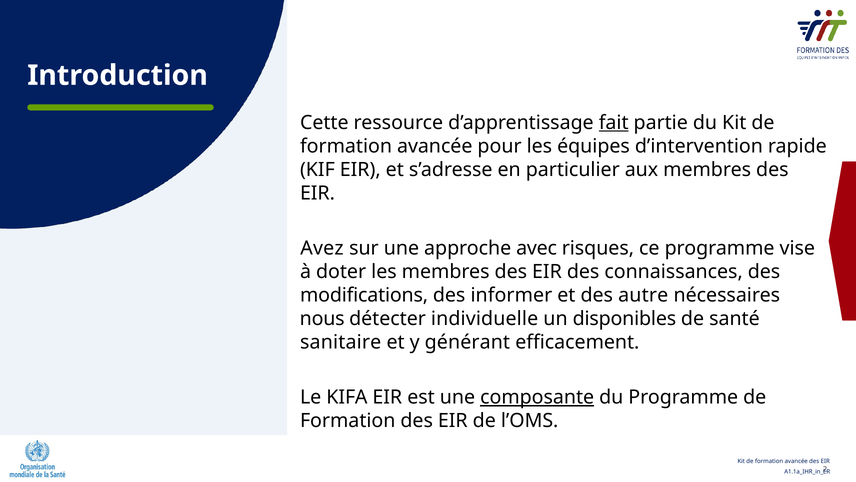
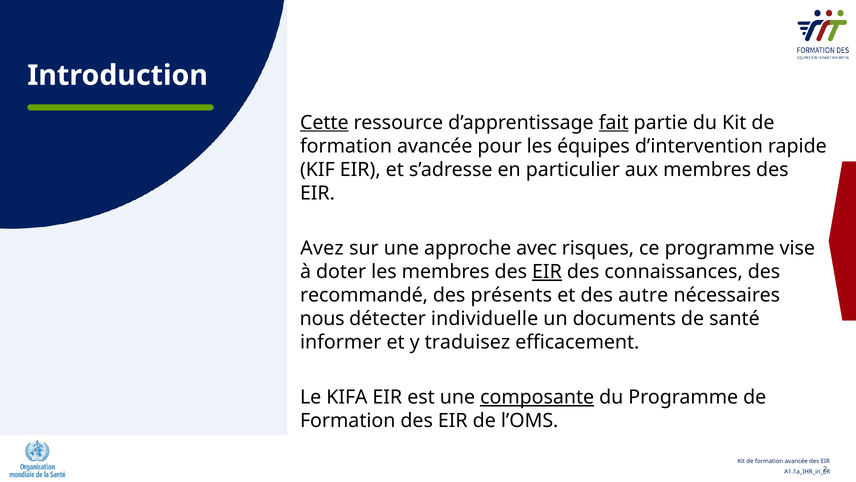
Cette underline: none -> present
EIR at (547, 271) underline: none -> present
modifications: modifications -> recommandé
informer: informer -> présents
disponibles: disponibles -> documents
sanitaire: sanitaire -> informer
générant: générant -> traduisez
